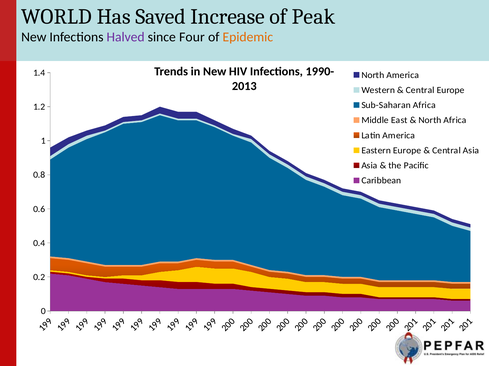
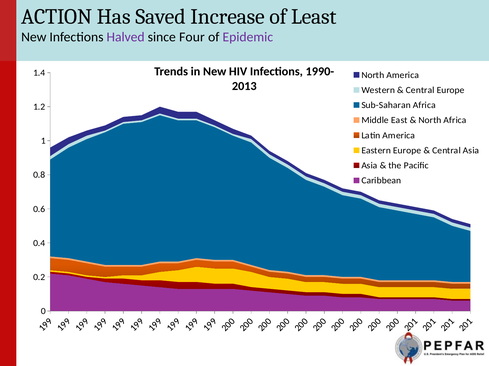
WORLD: WORLD -> ACTION
Peak: Peak -> Least
Epidemic colour: orange -> purple
